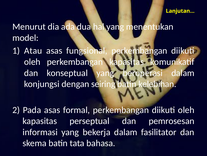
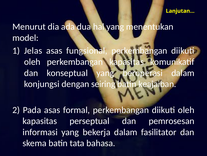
Atau: Atau -> Jelas
kelebihan: kelebihan -> keajaiban
